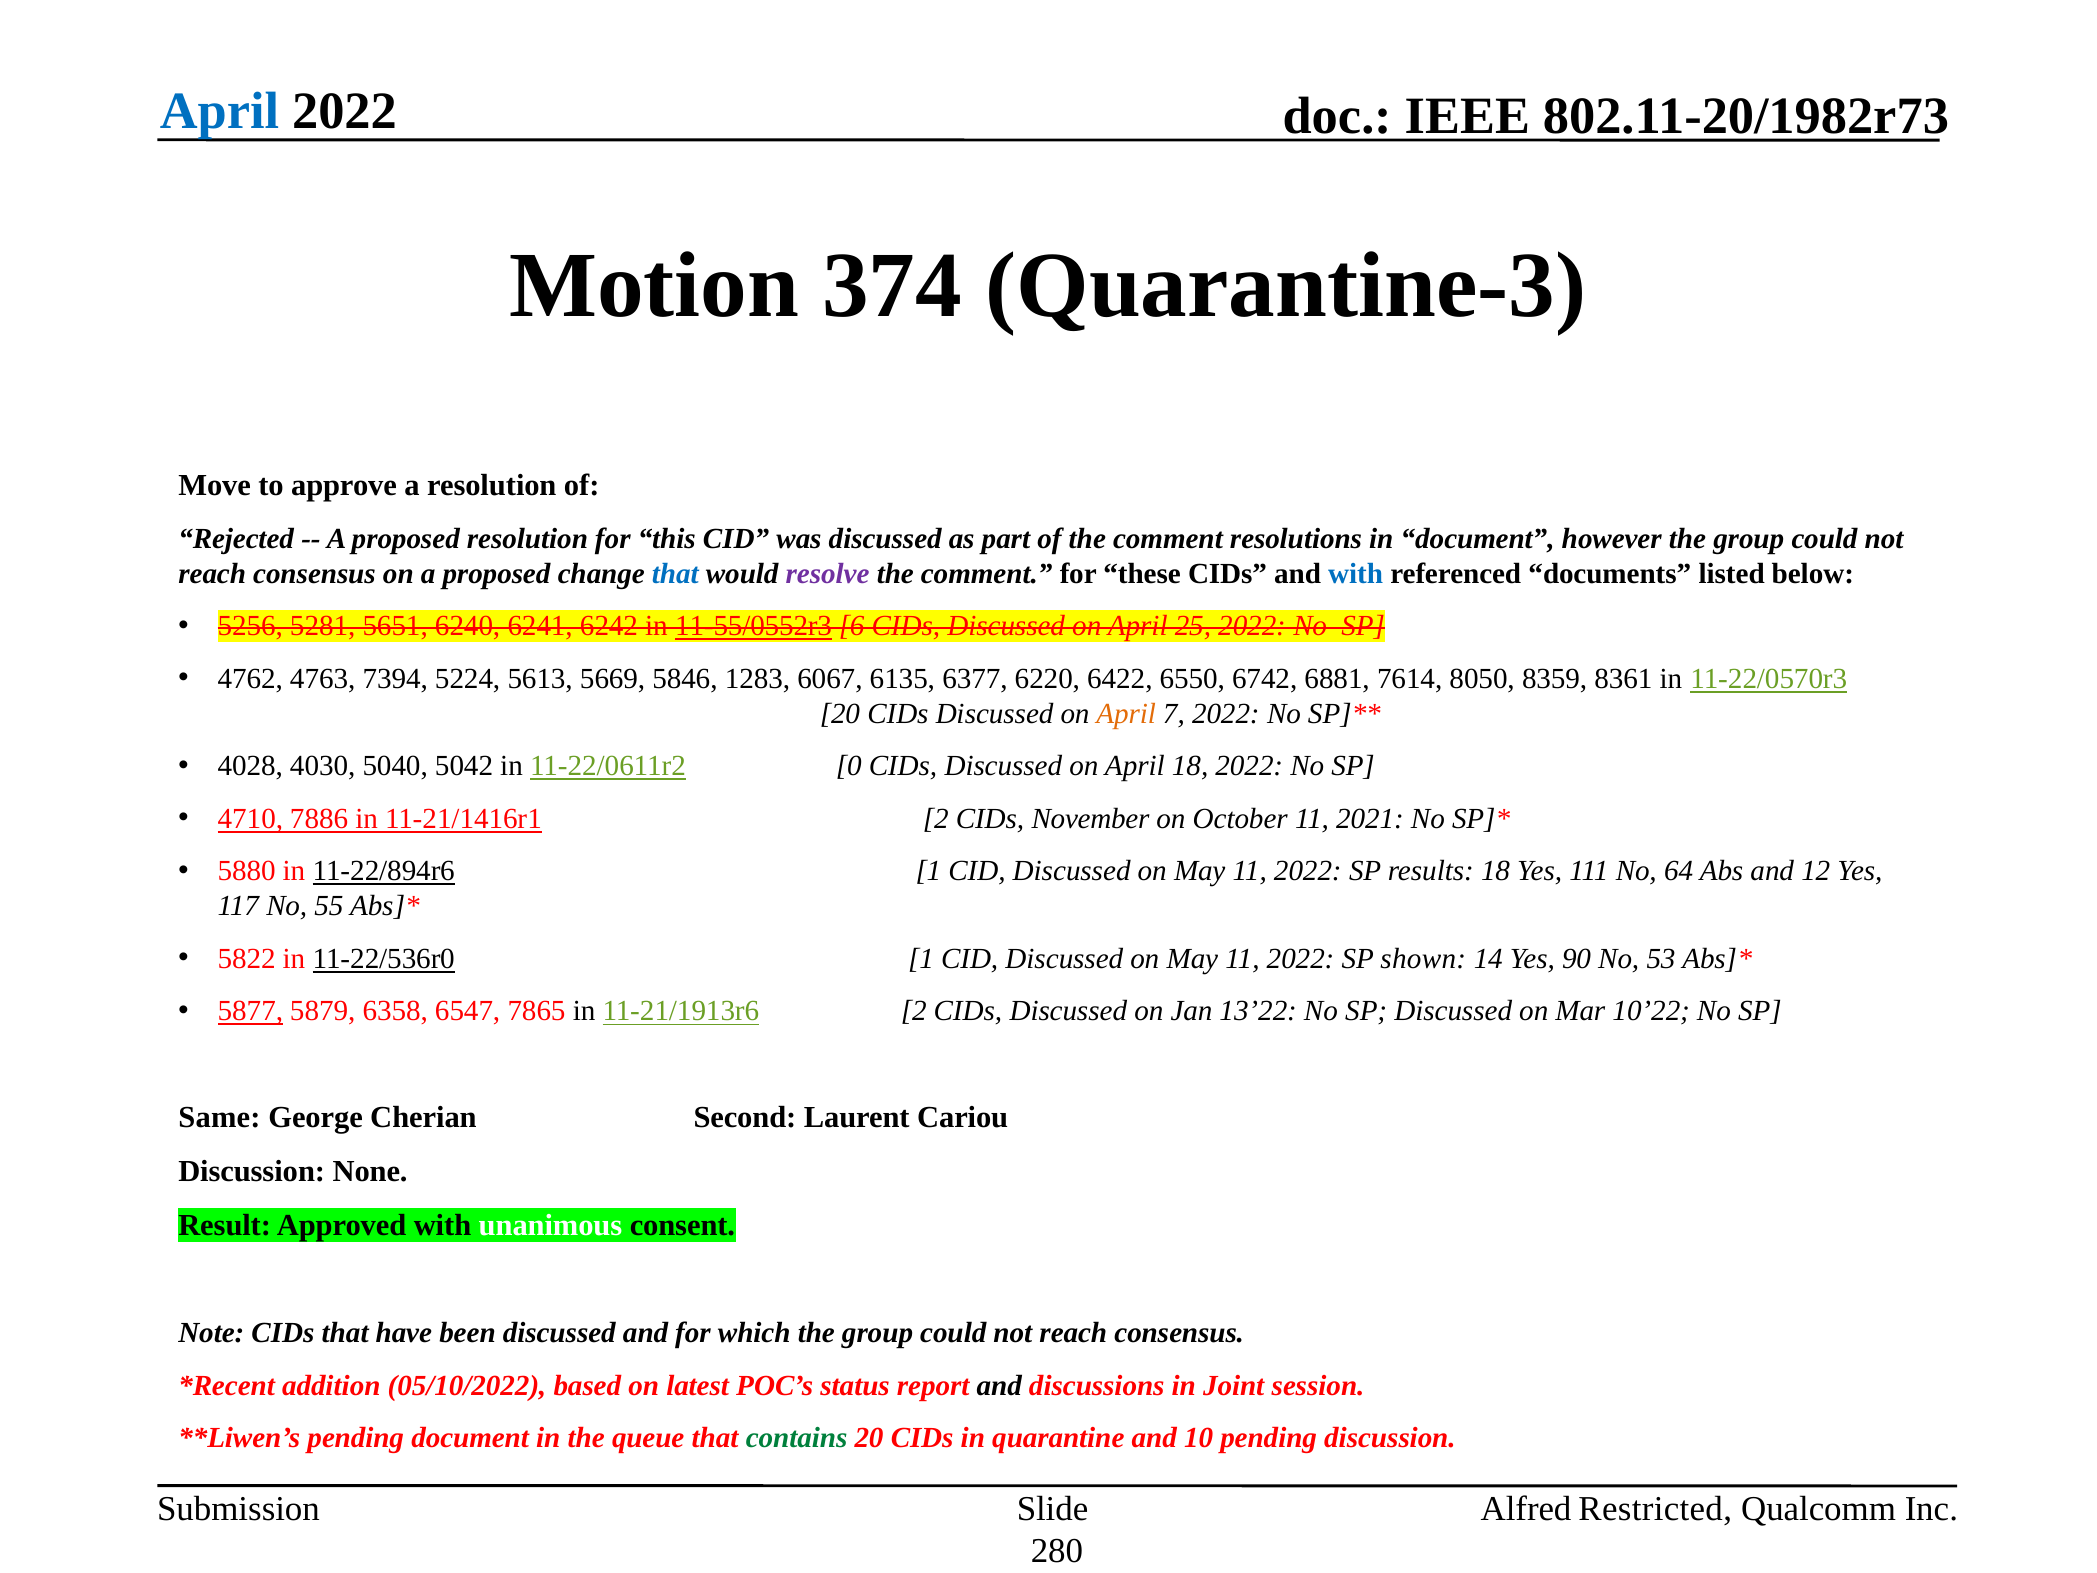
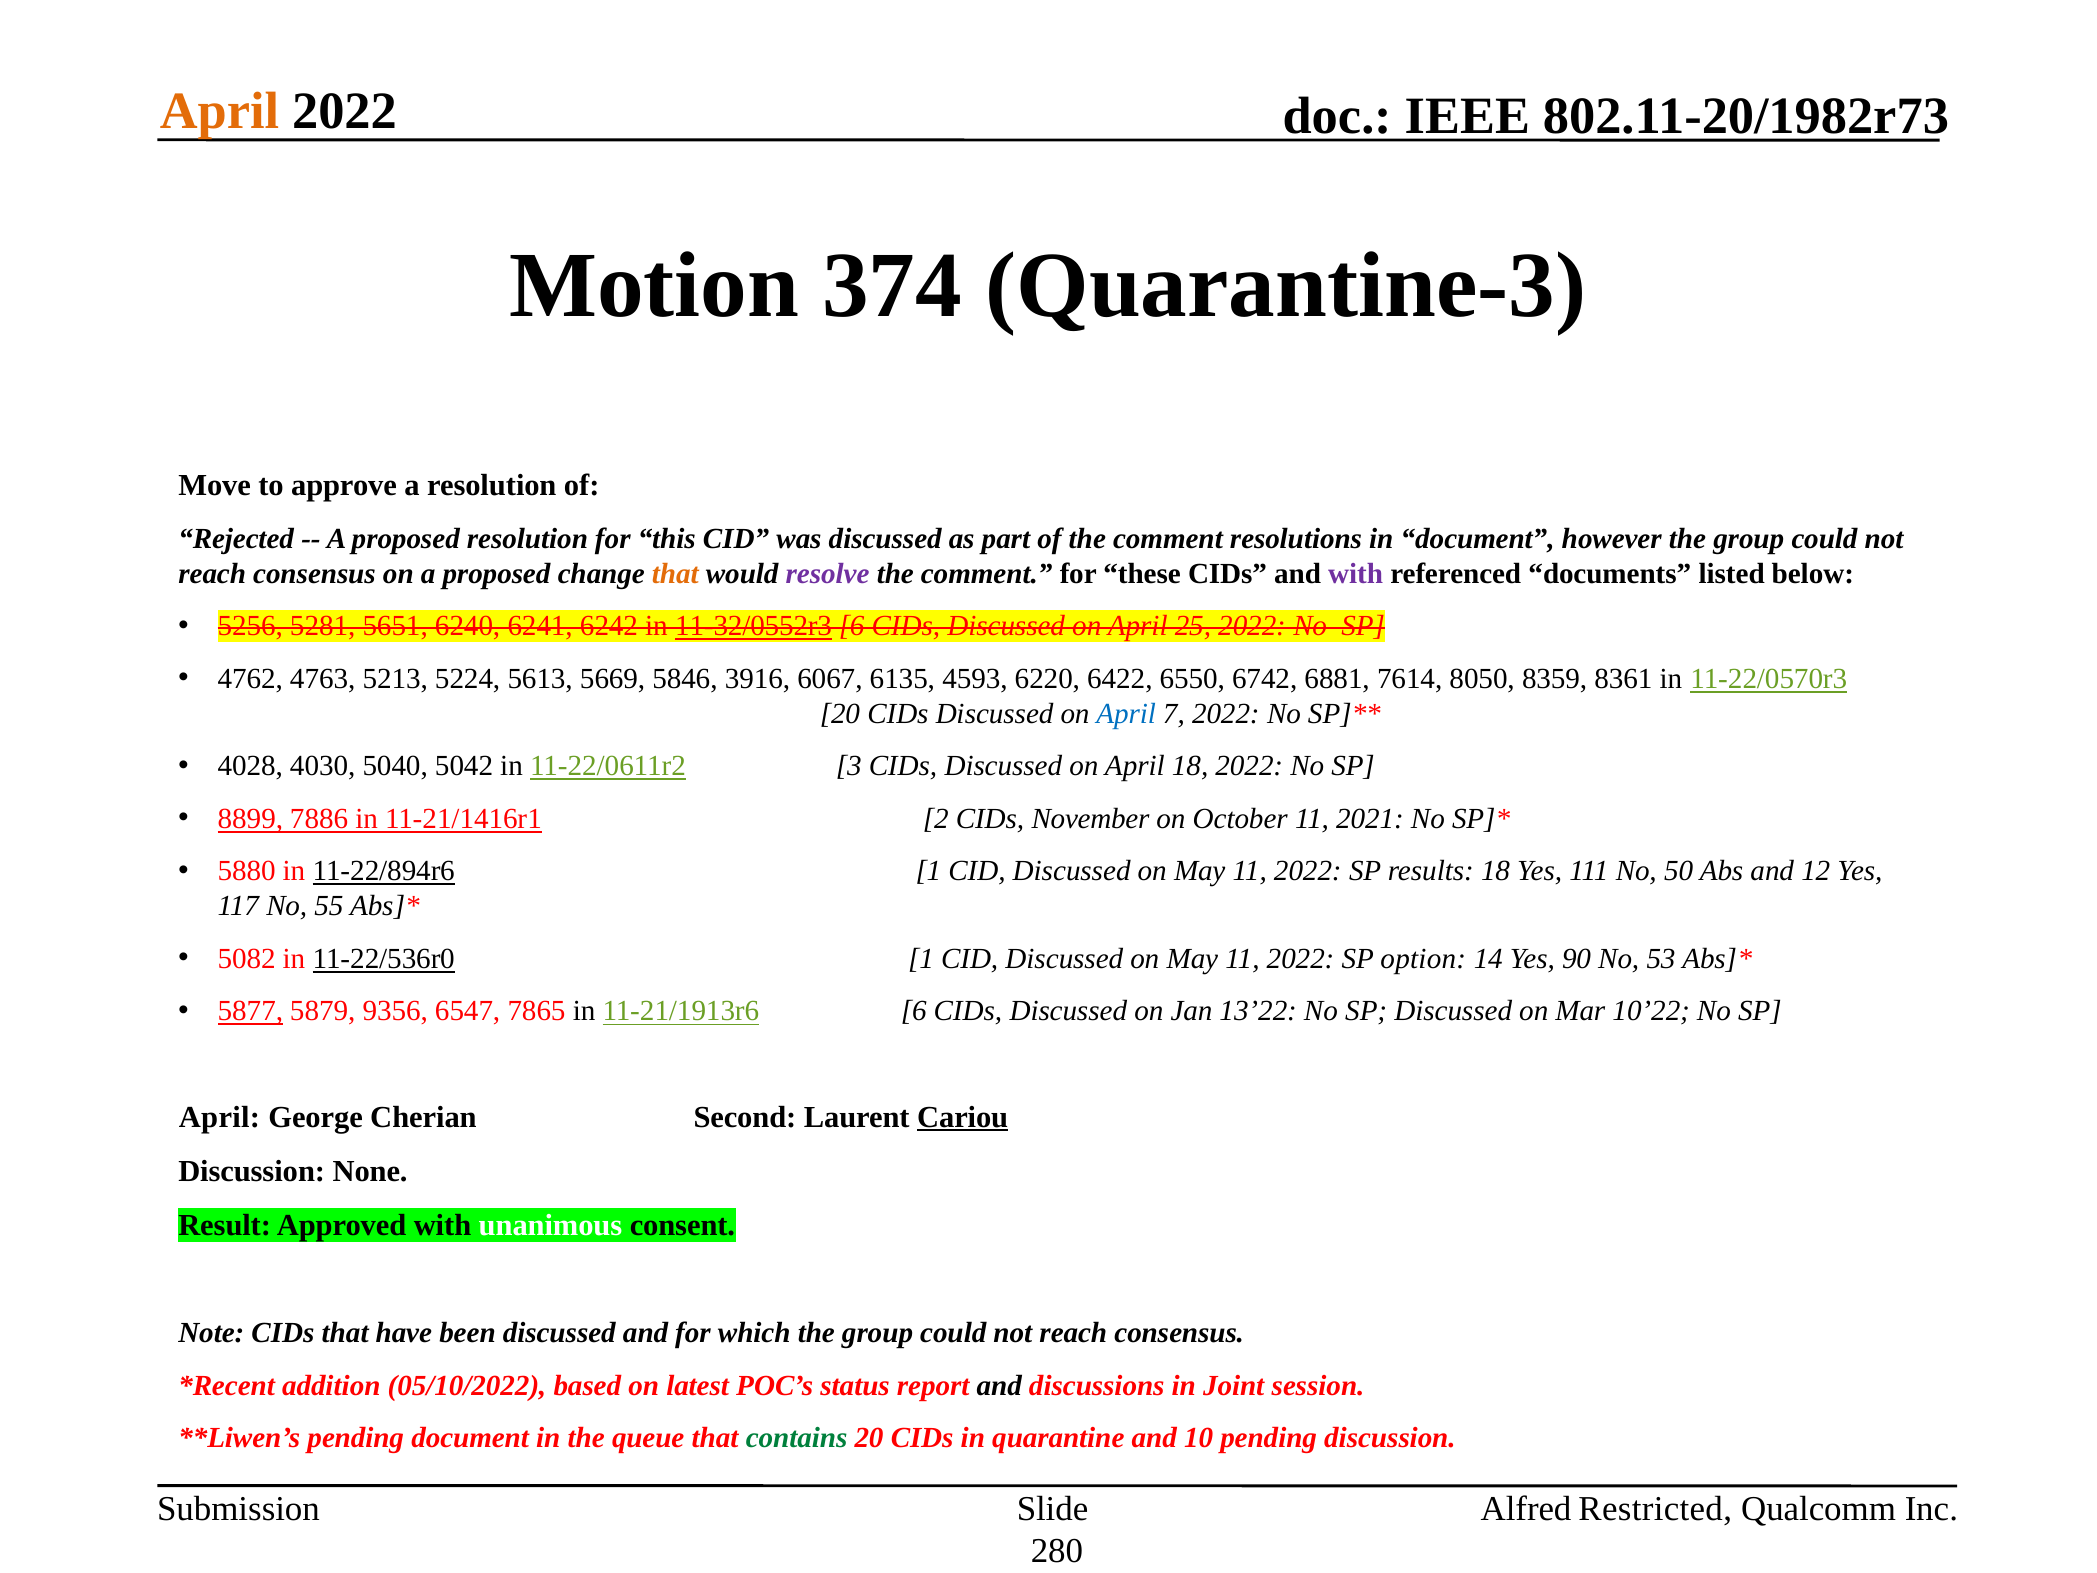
April at (219, 111) colour: blue -> orange
that at (675, 574) colour: blue -> orange
with at (1356, 574) colour: blue -> purple
11-55/0552r3: 11-55/0552r3 -> 11-32/0552r3
7394: 7394 -> 5213
1283: 1283 -> 3916
6377: 6377 -> 4593
April at (1126, 714) colour: orange -> blue
0: 0 -> 3
4710: 4710 -> 8899
64: 64 -> 50
5822: 5822 -> 5082
shown: shown -> option
6358: 6358 -> 9356
11-21/1913r6 2: 2 -> 6
Same at (220, 1117): Same -> April
Cariou underline: none -> present
